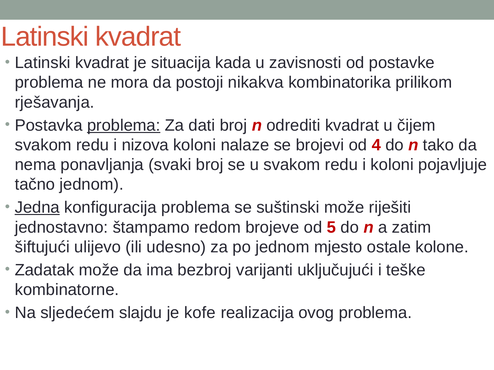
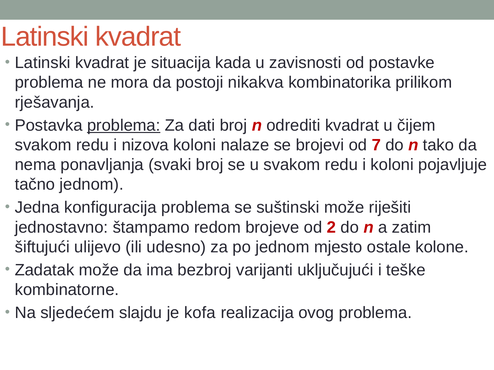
4: 4 -> 7
Jedna underline: present -> none
5: 5 -> 2
kofe: kofe -> kofa
